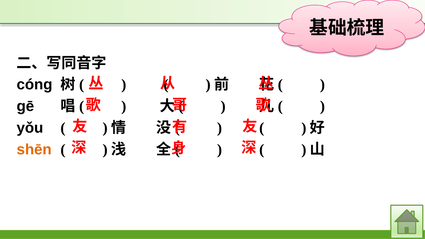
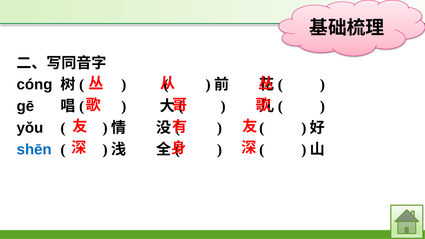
shēn colour: orange -> blue
